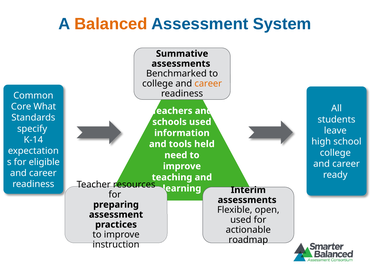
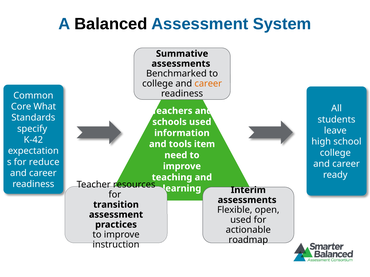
Balanced colour: orange -> black
K-14: K-14 -> K-42
held: held -> item
eligible: eligible -> reduce
preparing: preparing -> transition
